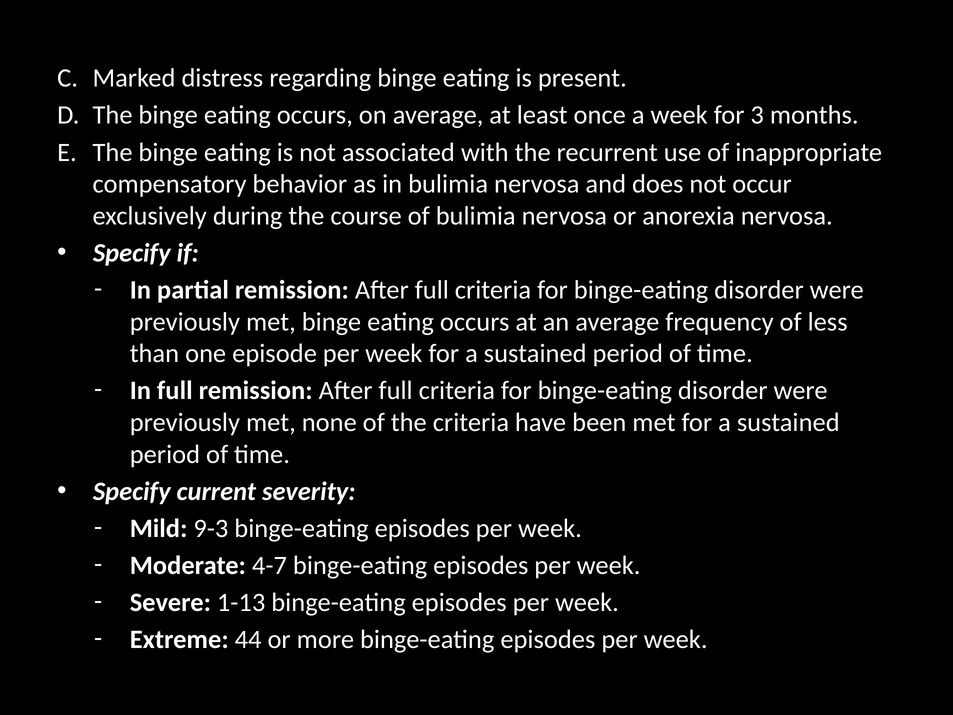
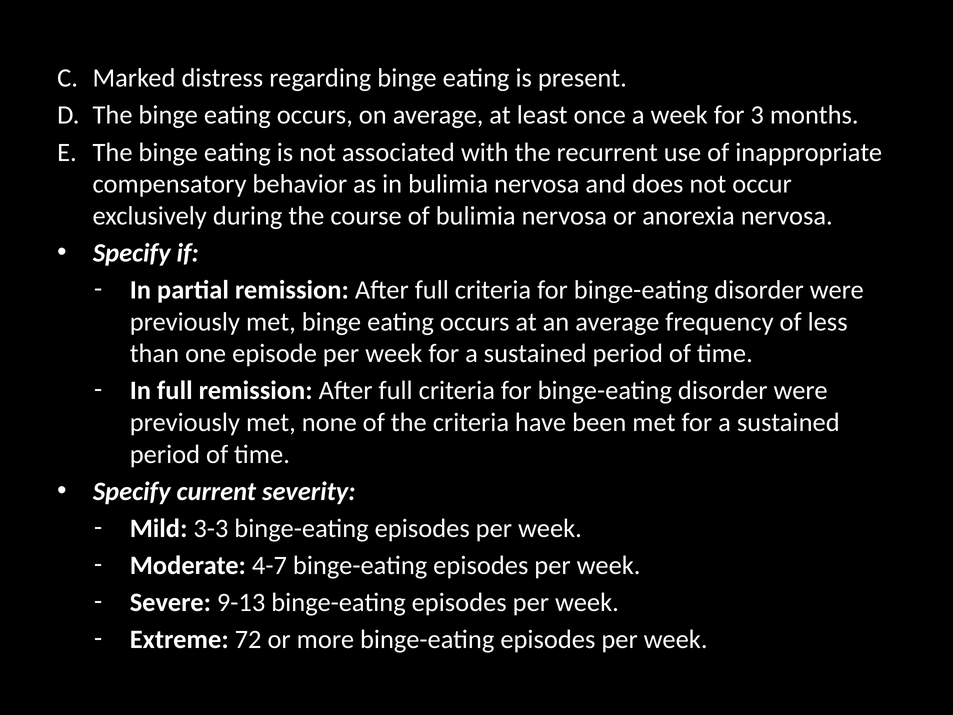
9-3: 9-3 -> 3-3
1-13: 1-13 -> 9-13
44: 44 -> 72
